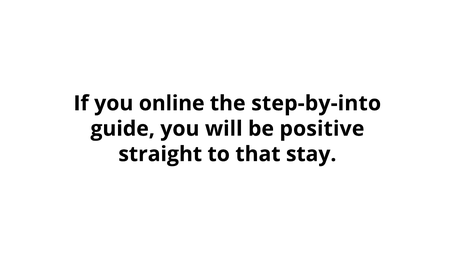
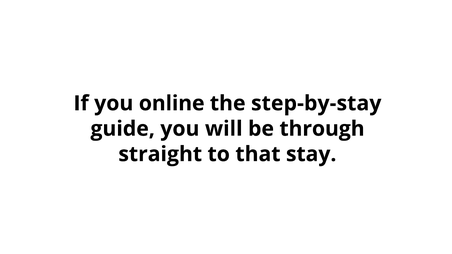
step-by-into: step-by-into -> step-by-stay
positive: positive -> through
